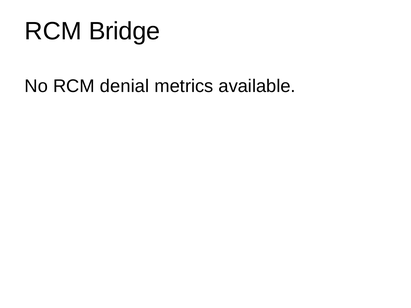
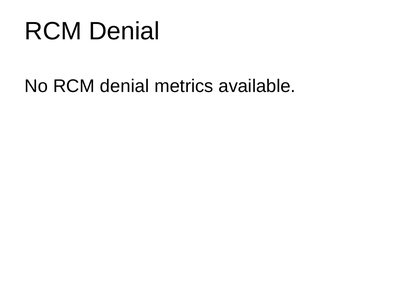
Bridge at (124, 31): Bridge -> Denial
